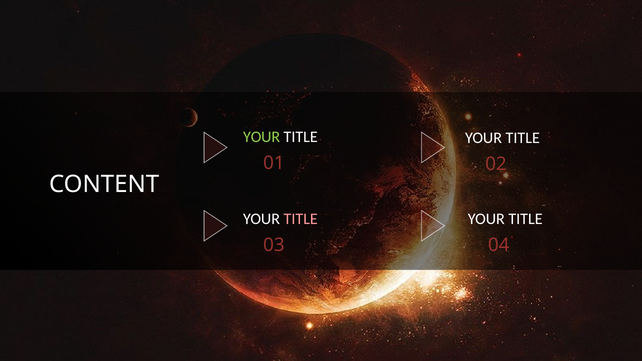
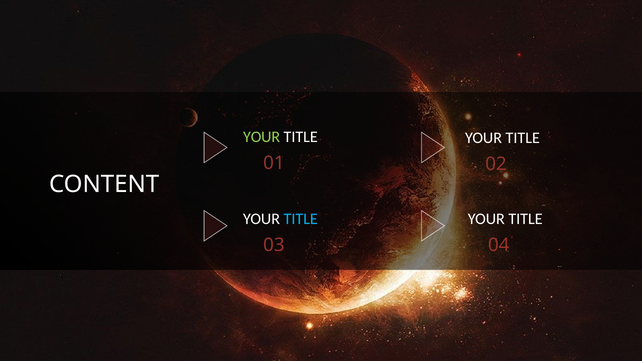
TITLE at (301, 219) colour: pink -> light blue
